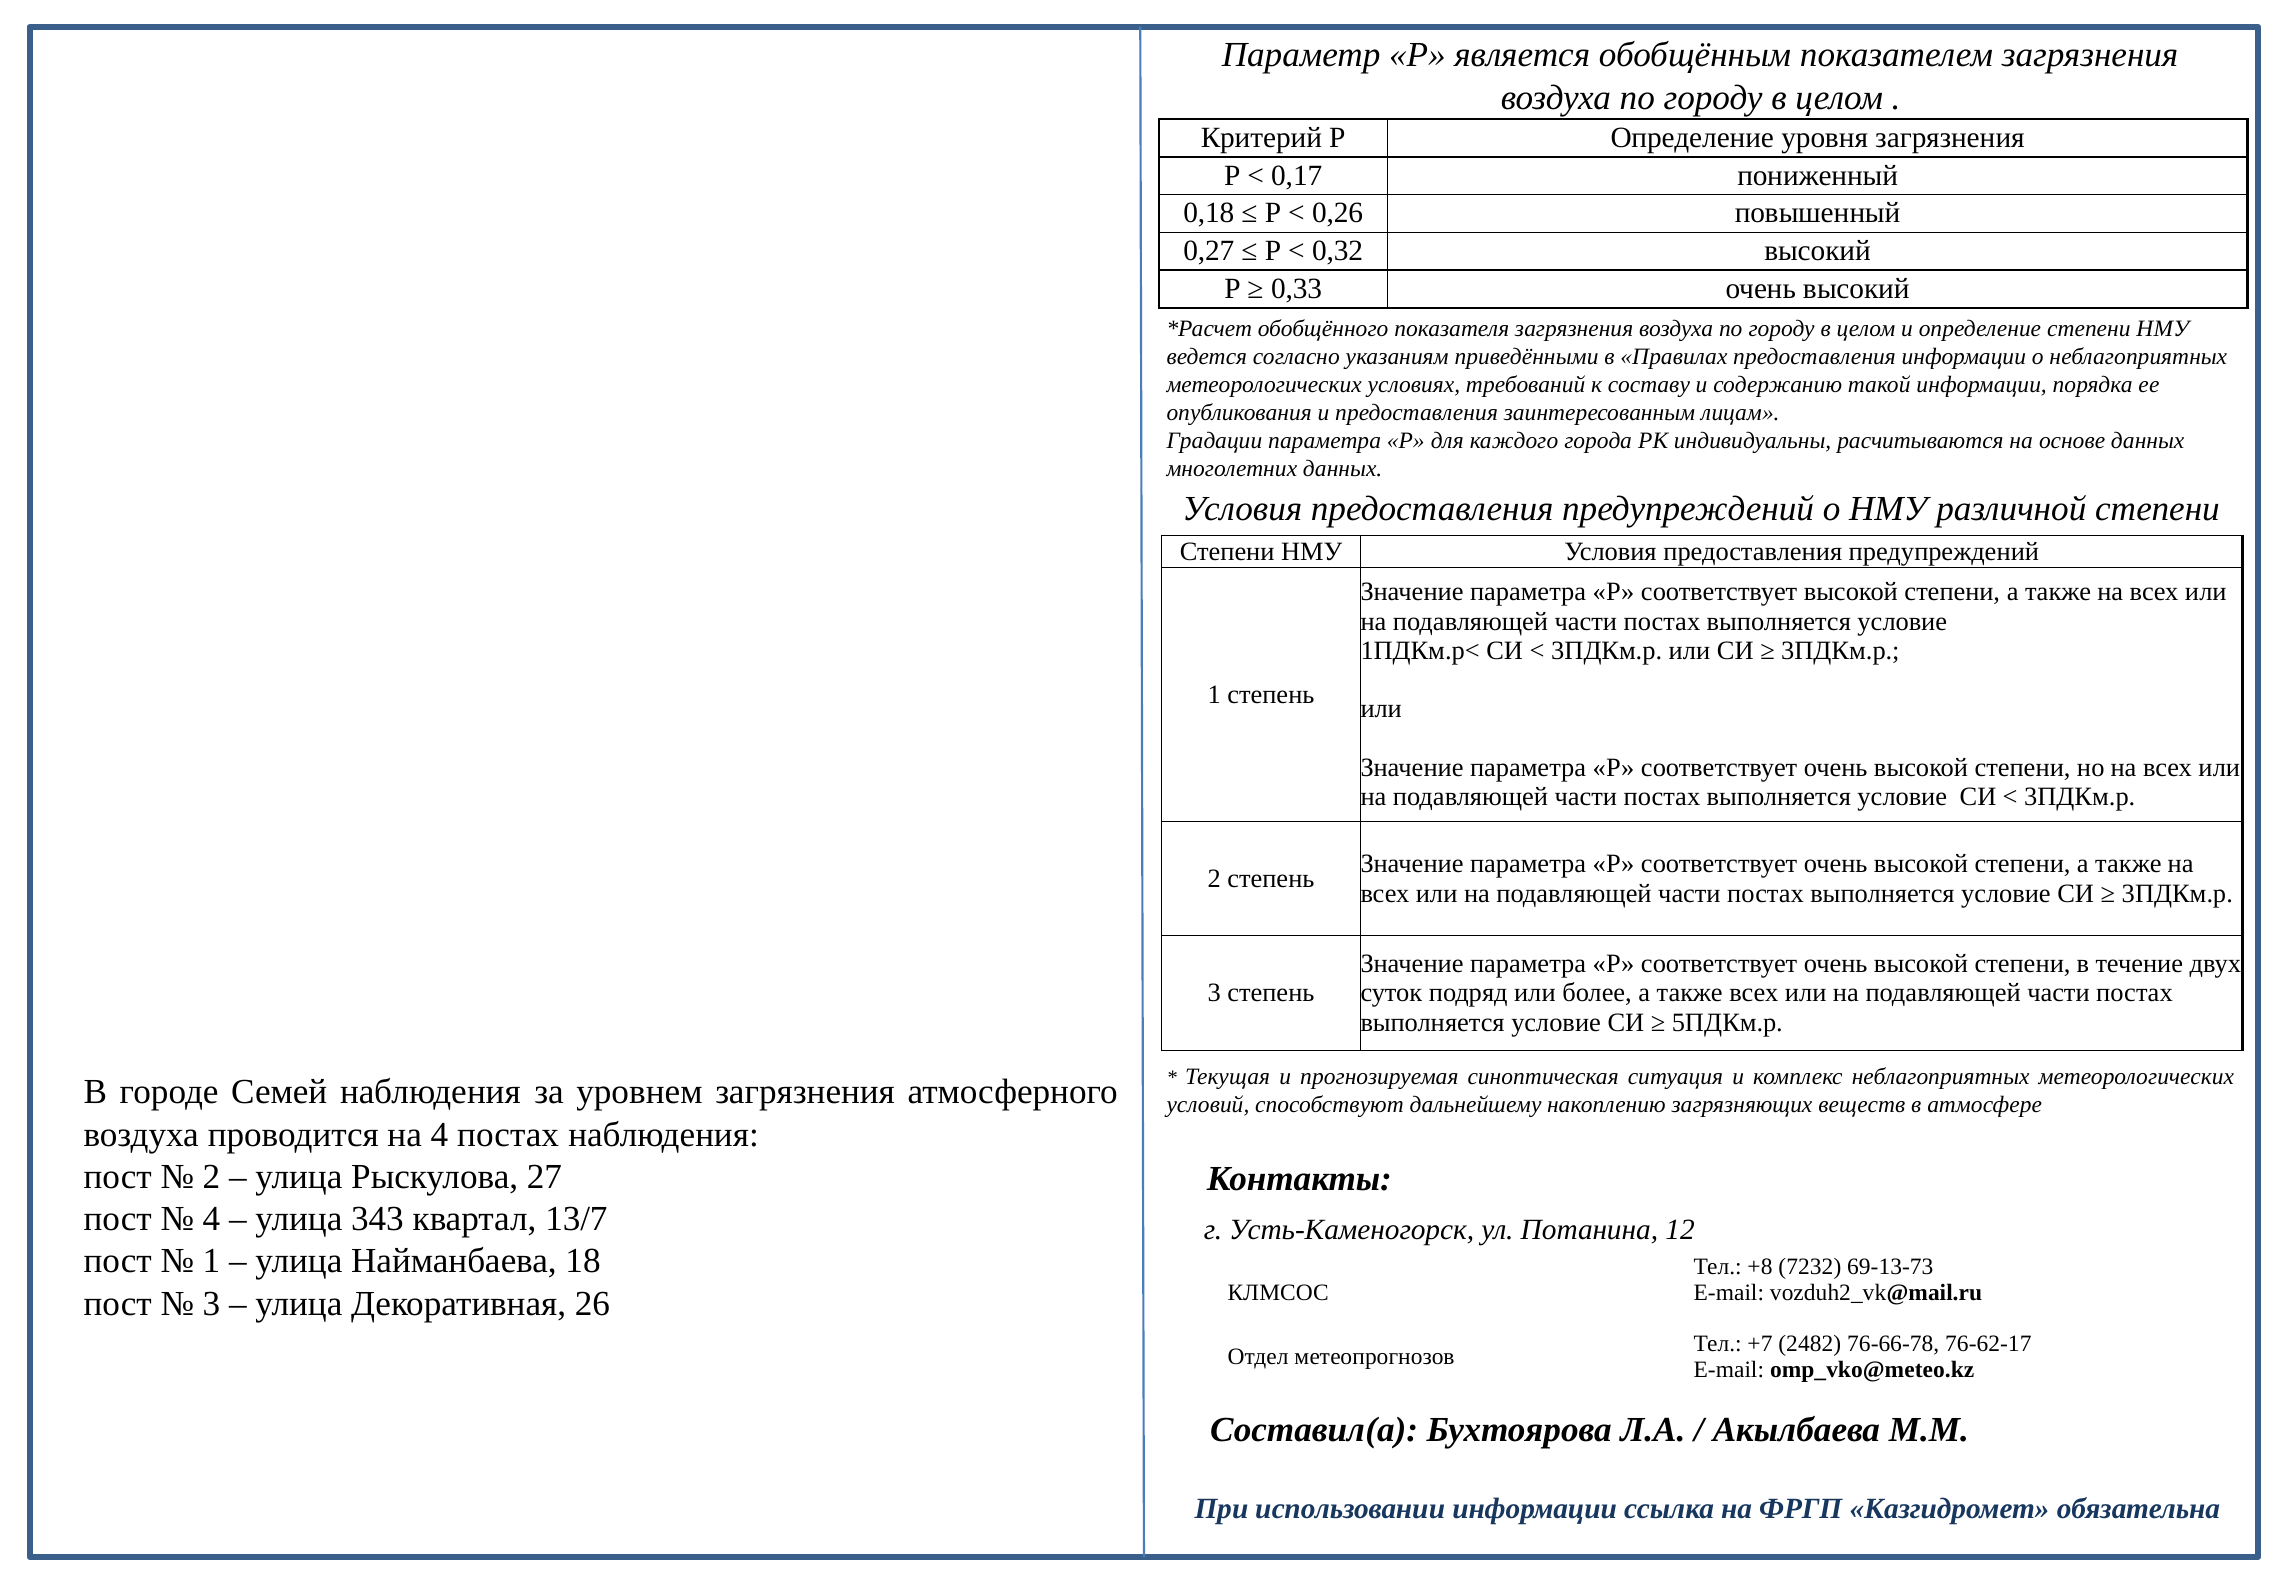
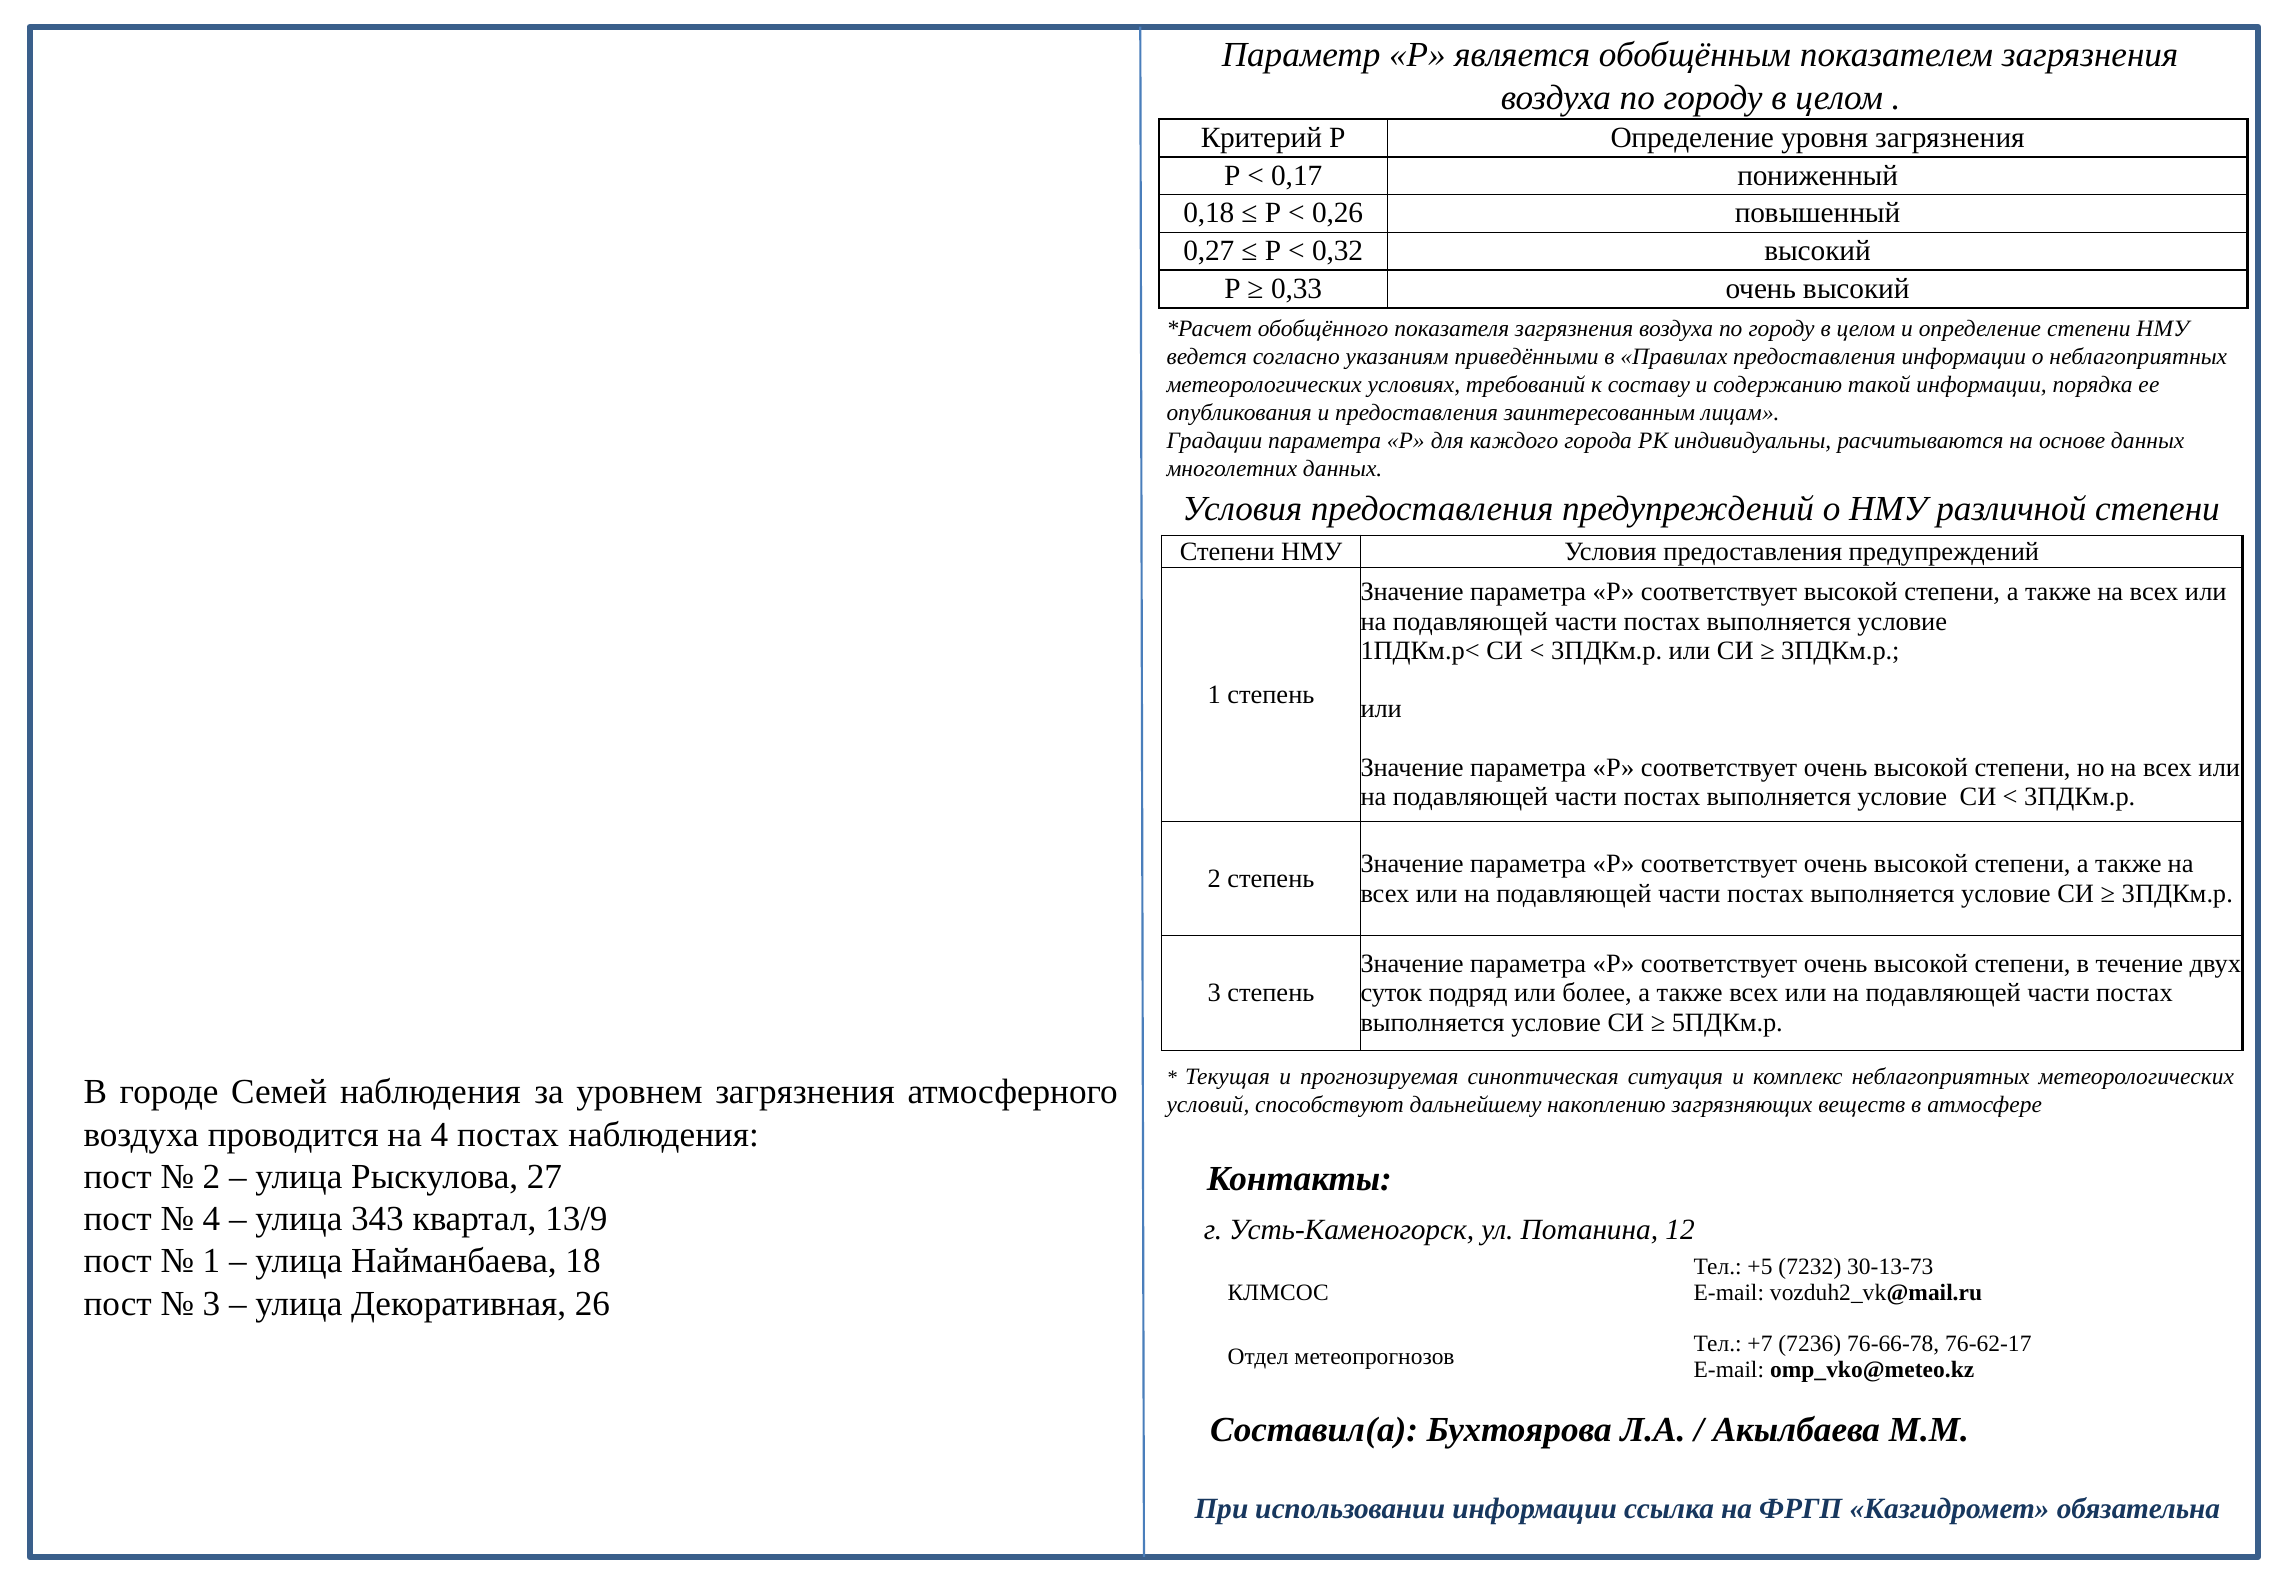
13/7: 13/7 -> 13/9
+8: +8 -> +5
69-13-73: 69-13-73 -> 30-13-73
2482: 2482 -> 7236
